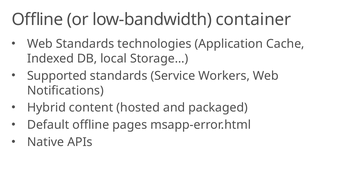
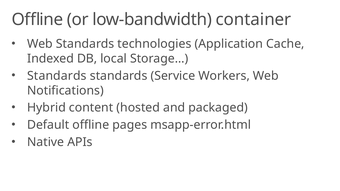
Supported at (57, 76): Supported -> Standards
